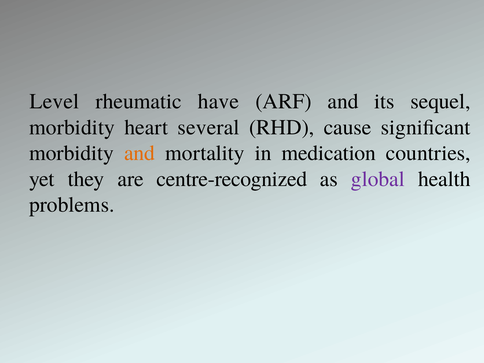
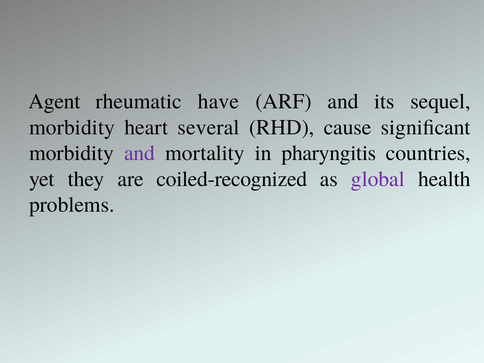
Level: Level -> Agent
and at (140, 153) colour: orange -> purple
medication: medication -> pharyngitis
centre-recognized: centre-recognized -> coiled-recognized
